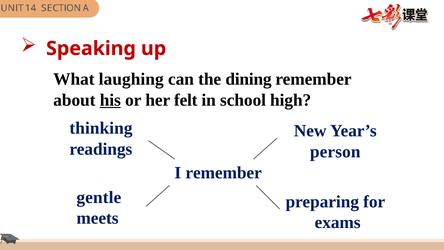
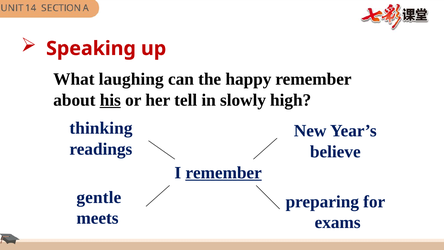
dining: dining -> happy
felt: felt -> tell
school: school -> slowly
person: person -> believe
remember at (224, 173) underline: none -> present
